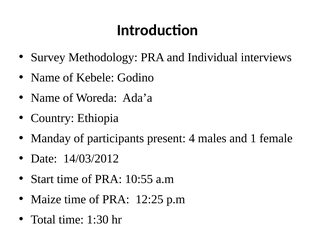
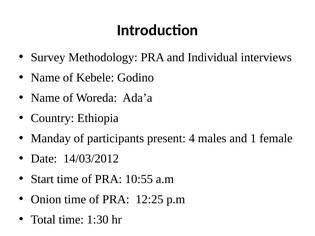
Maize: Maize -> Onion
